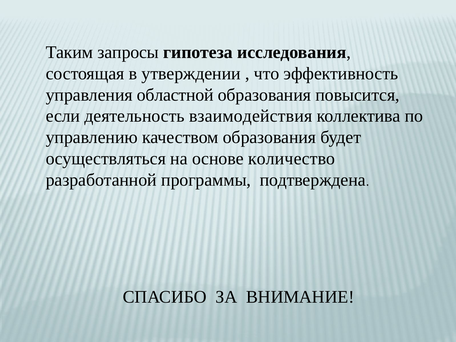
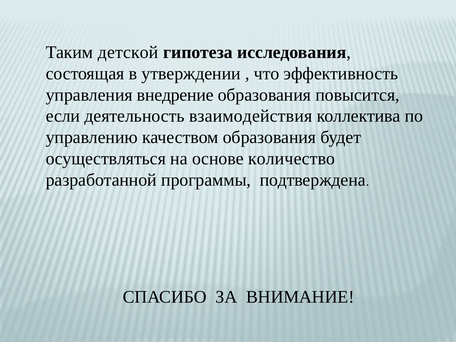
запросы: запросы -> детской
областной: областной -> внедрение
